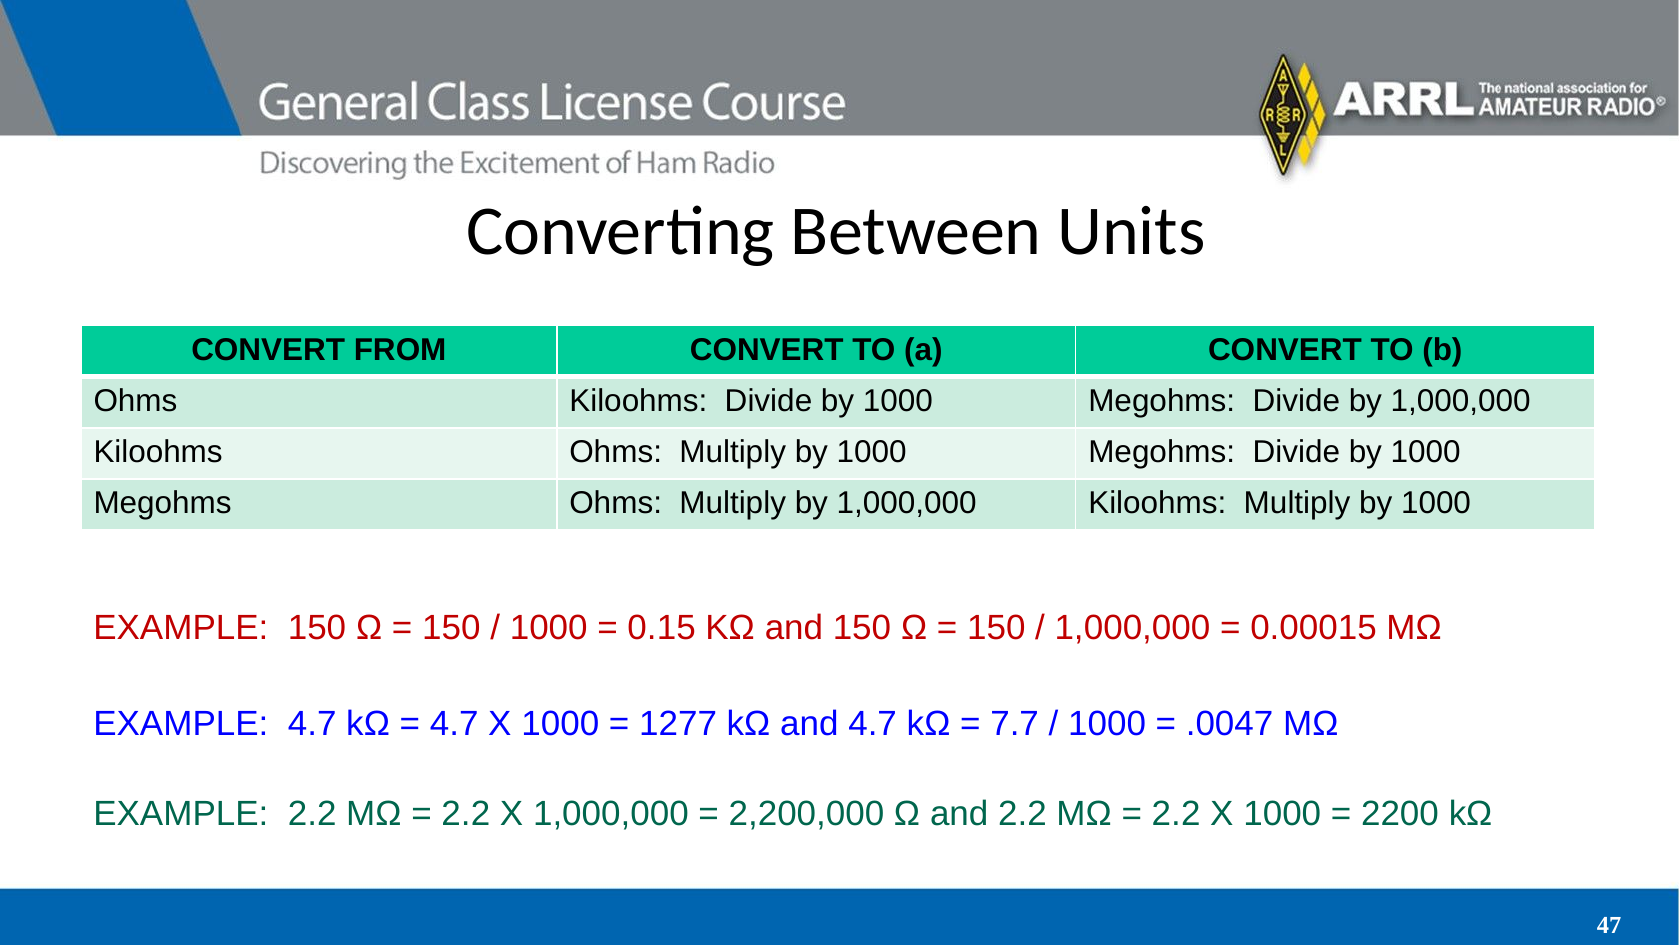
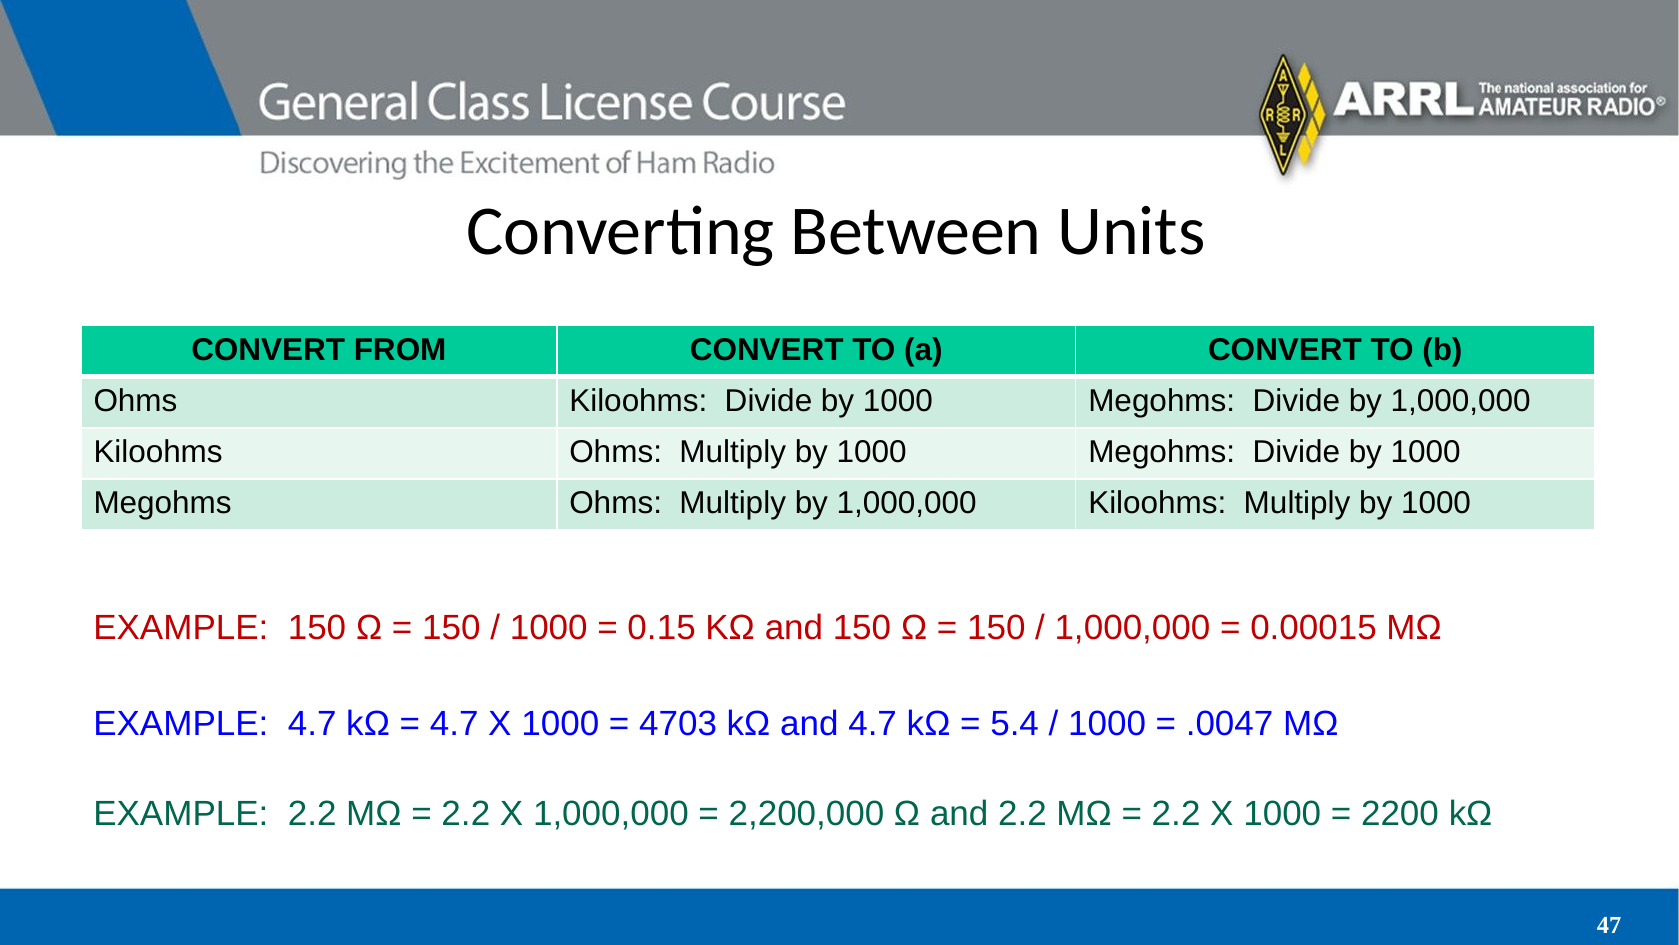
1277: 1277 -> 4703
7.7: 7.7 -> 5.4
